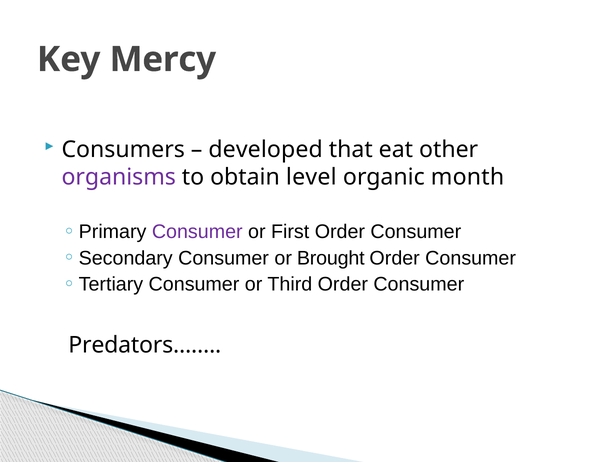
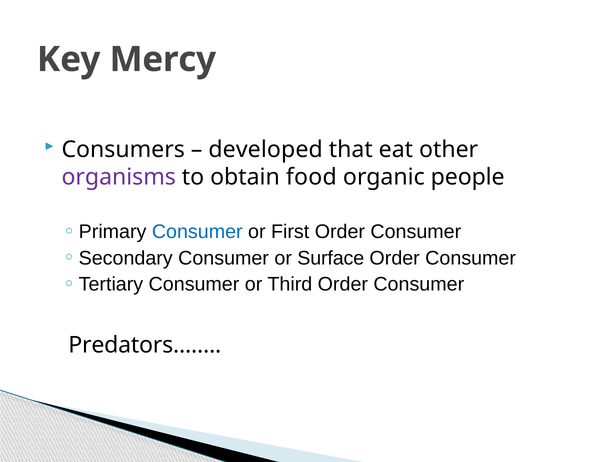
level: level -> food
month: month -> people
Consumer at (197, 232) colour: purple -> blue
Brought: Brought -> Surface
